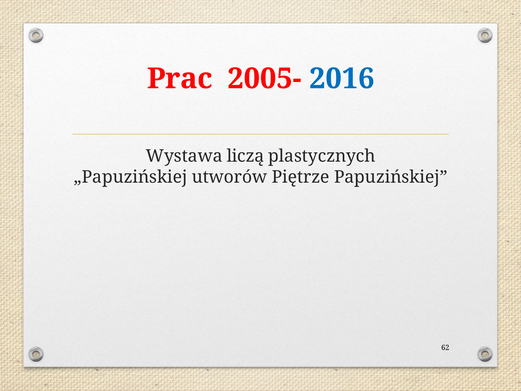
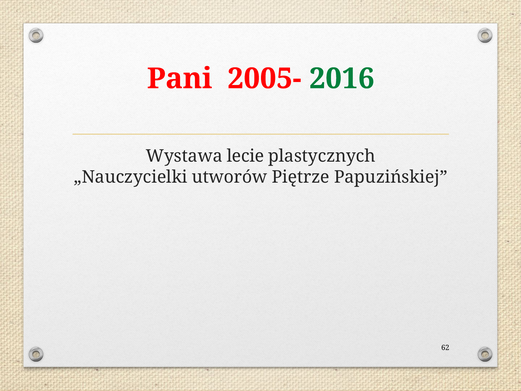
Prac: Prac -> Pani
2016 colour: blue -> green
liczą: liczą -> lecie
„Papuzińskiej: „Papuzińskiej -> „Nauczycielki
